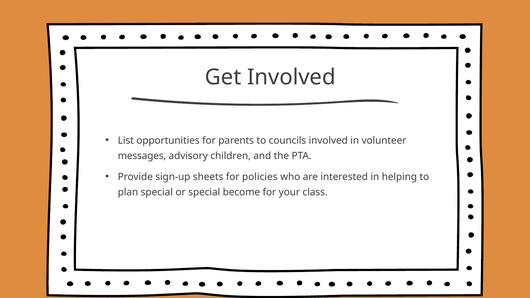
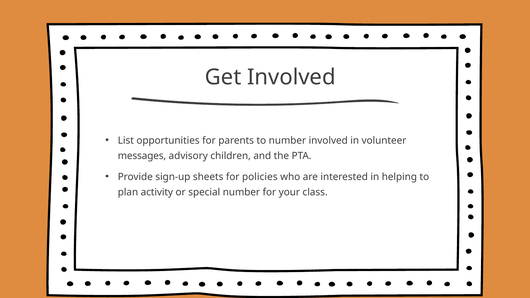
to councils: councils -> number
plan special: special -> activity
special become: become -> number
